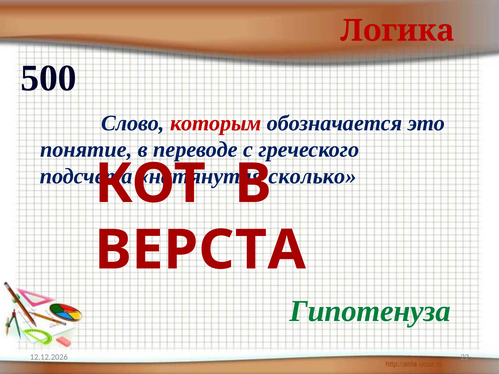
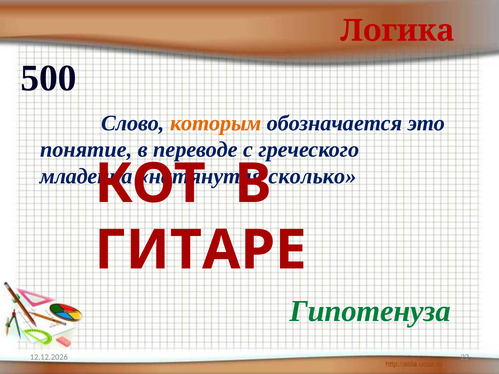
которым colour: red -> orange
подсчета: подсчета -> младенца
ВЕРСТА: ВЕРСТА -> ГИТАРЕ
